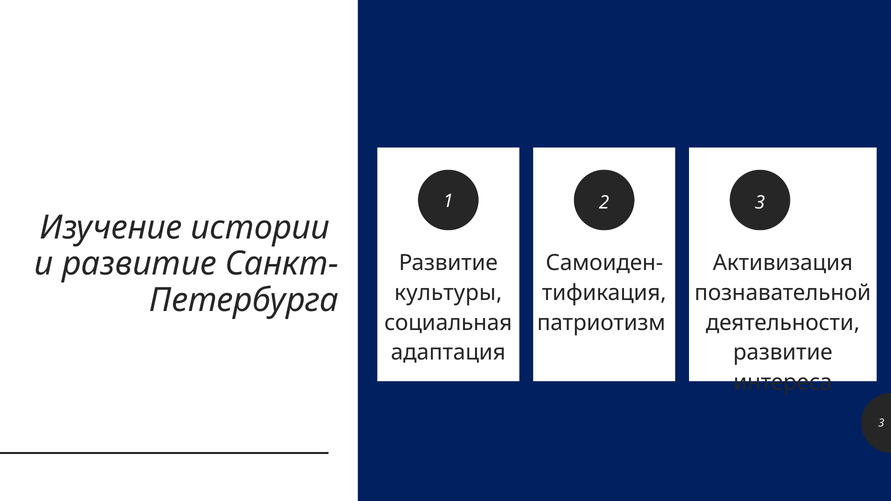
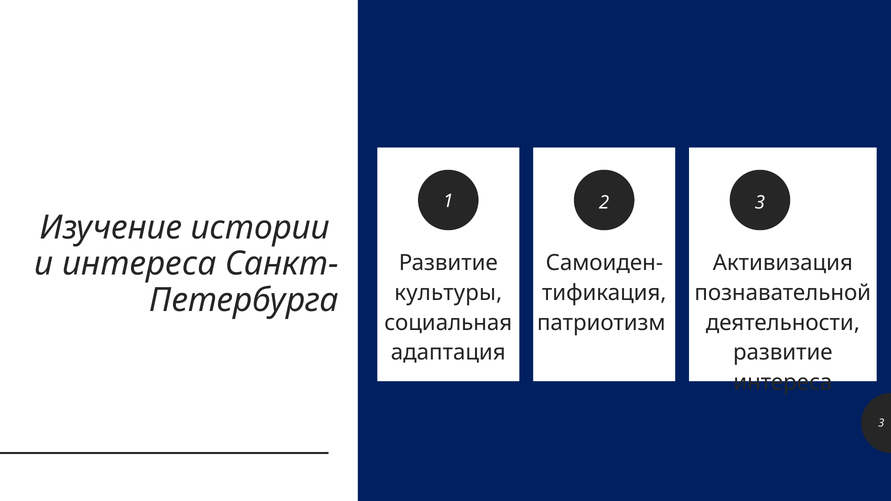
и развитие: развитие -> интереса
